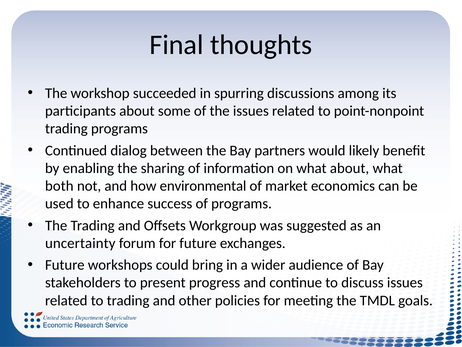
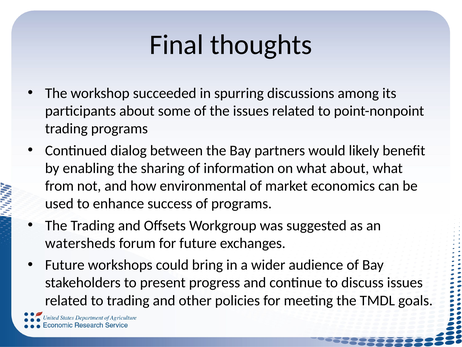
both: both -> from
uncertainty: uncertainty -> watersheds
